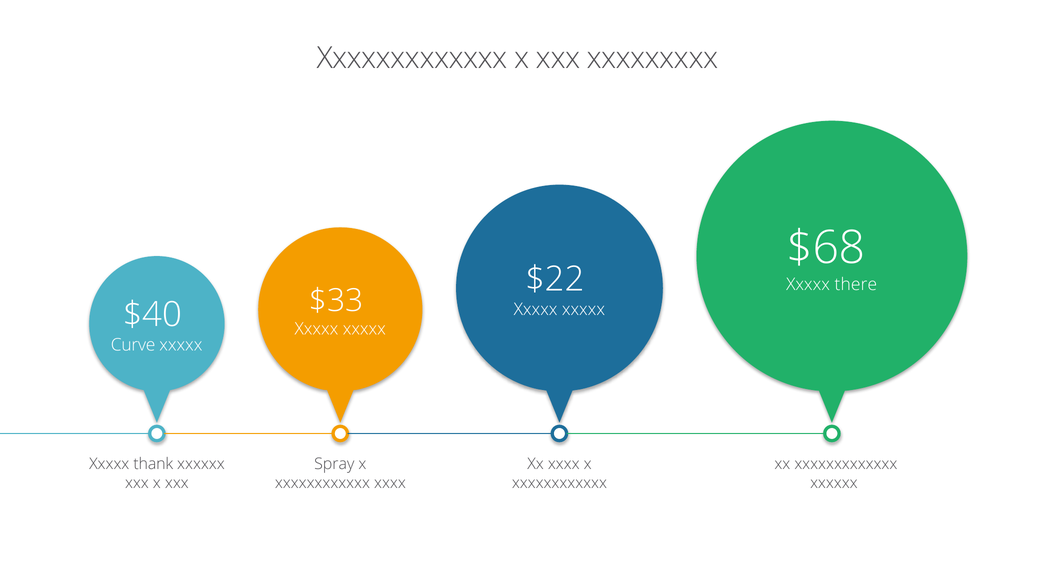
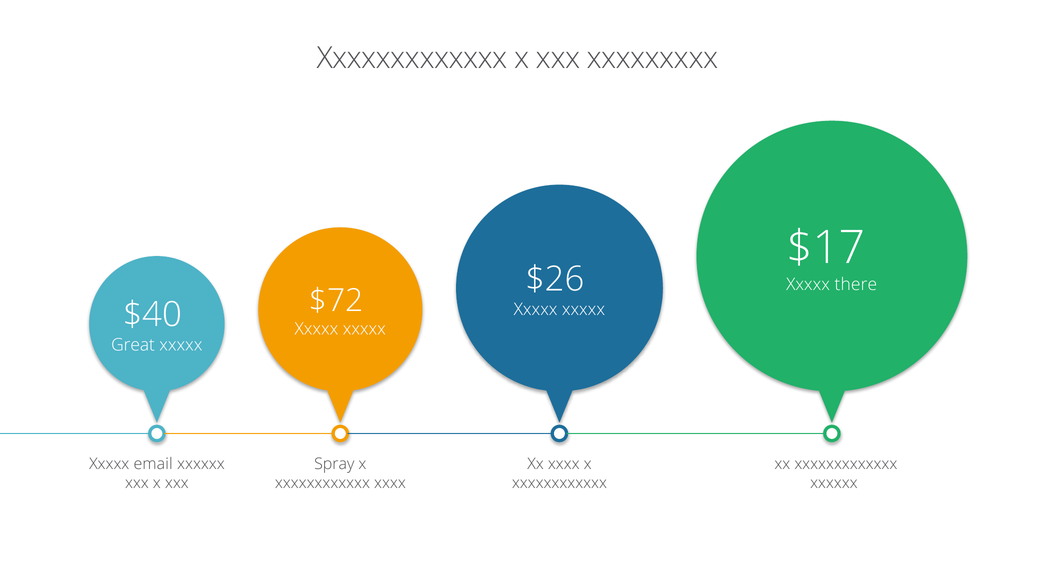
$68: $68 -> $17
$22: $22 -> $26
$33: $33 -> $72
Curve: Curve -> Great
thank: thank -> email
